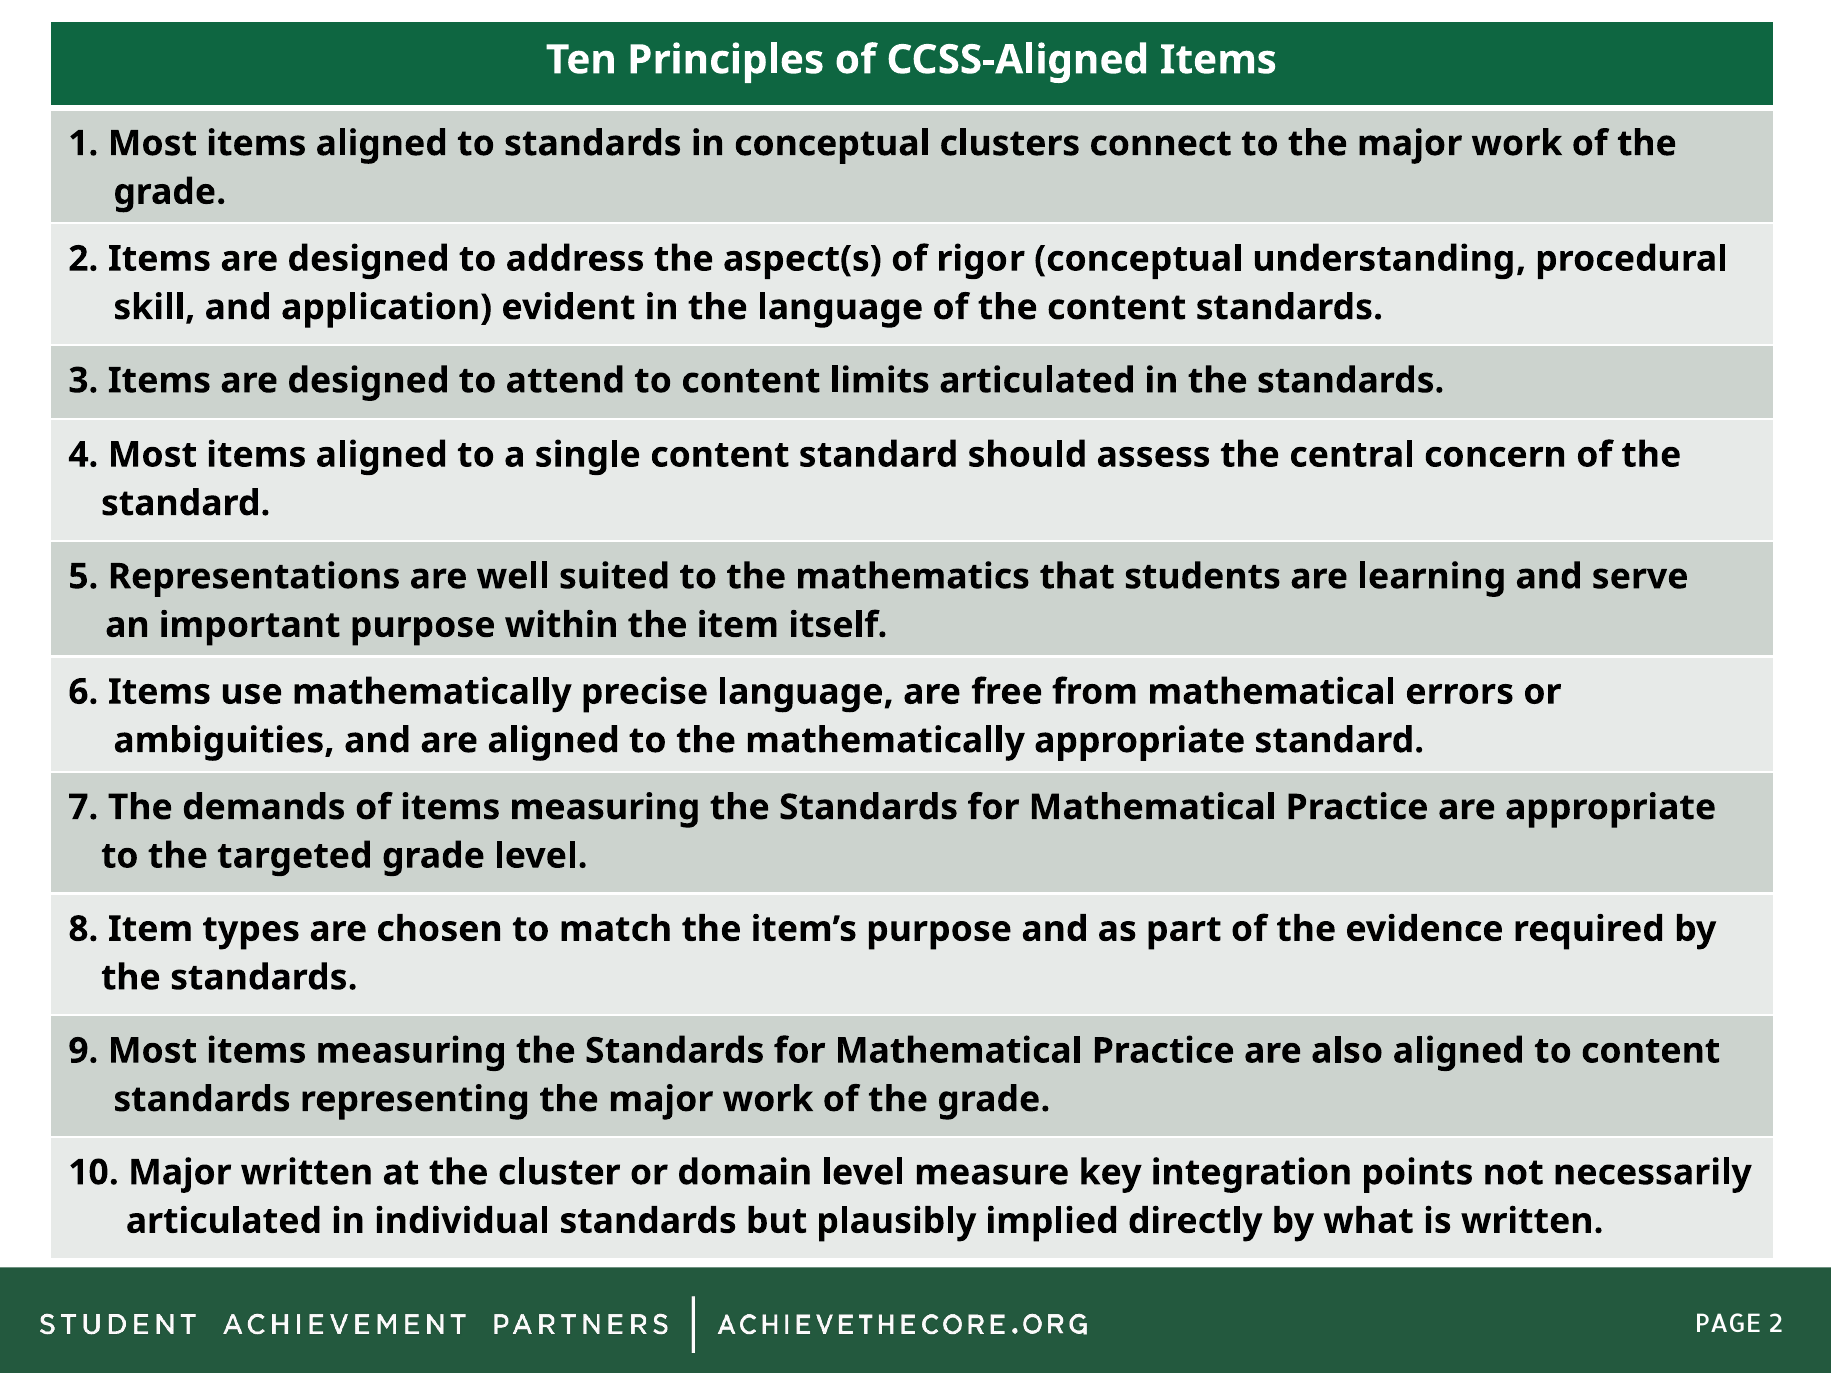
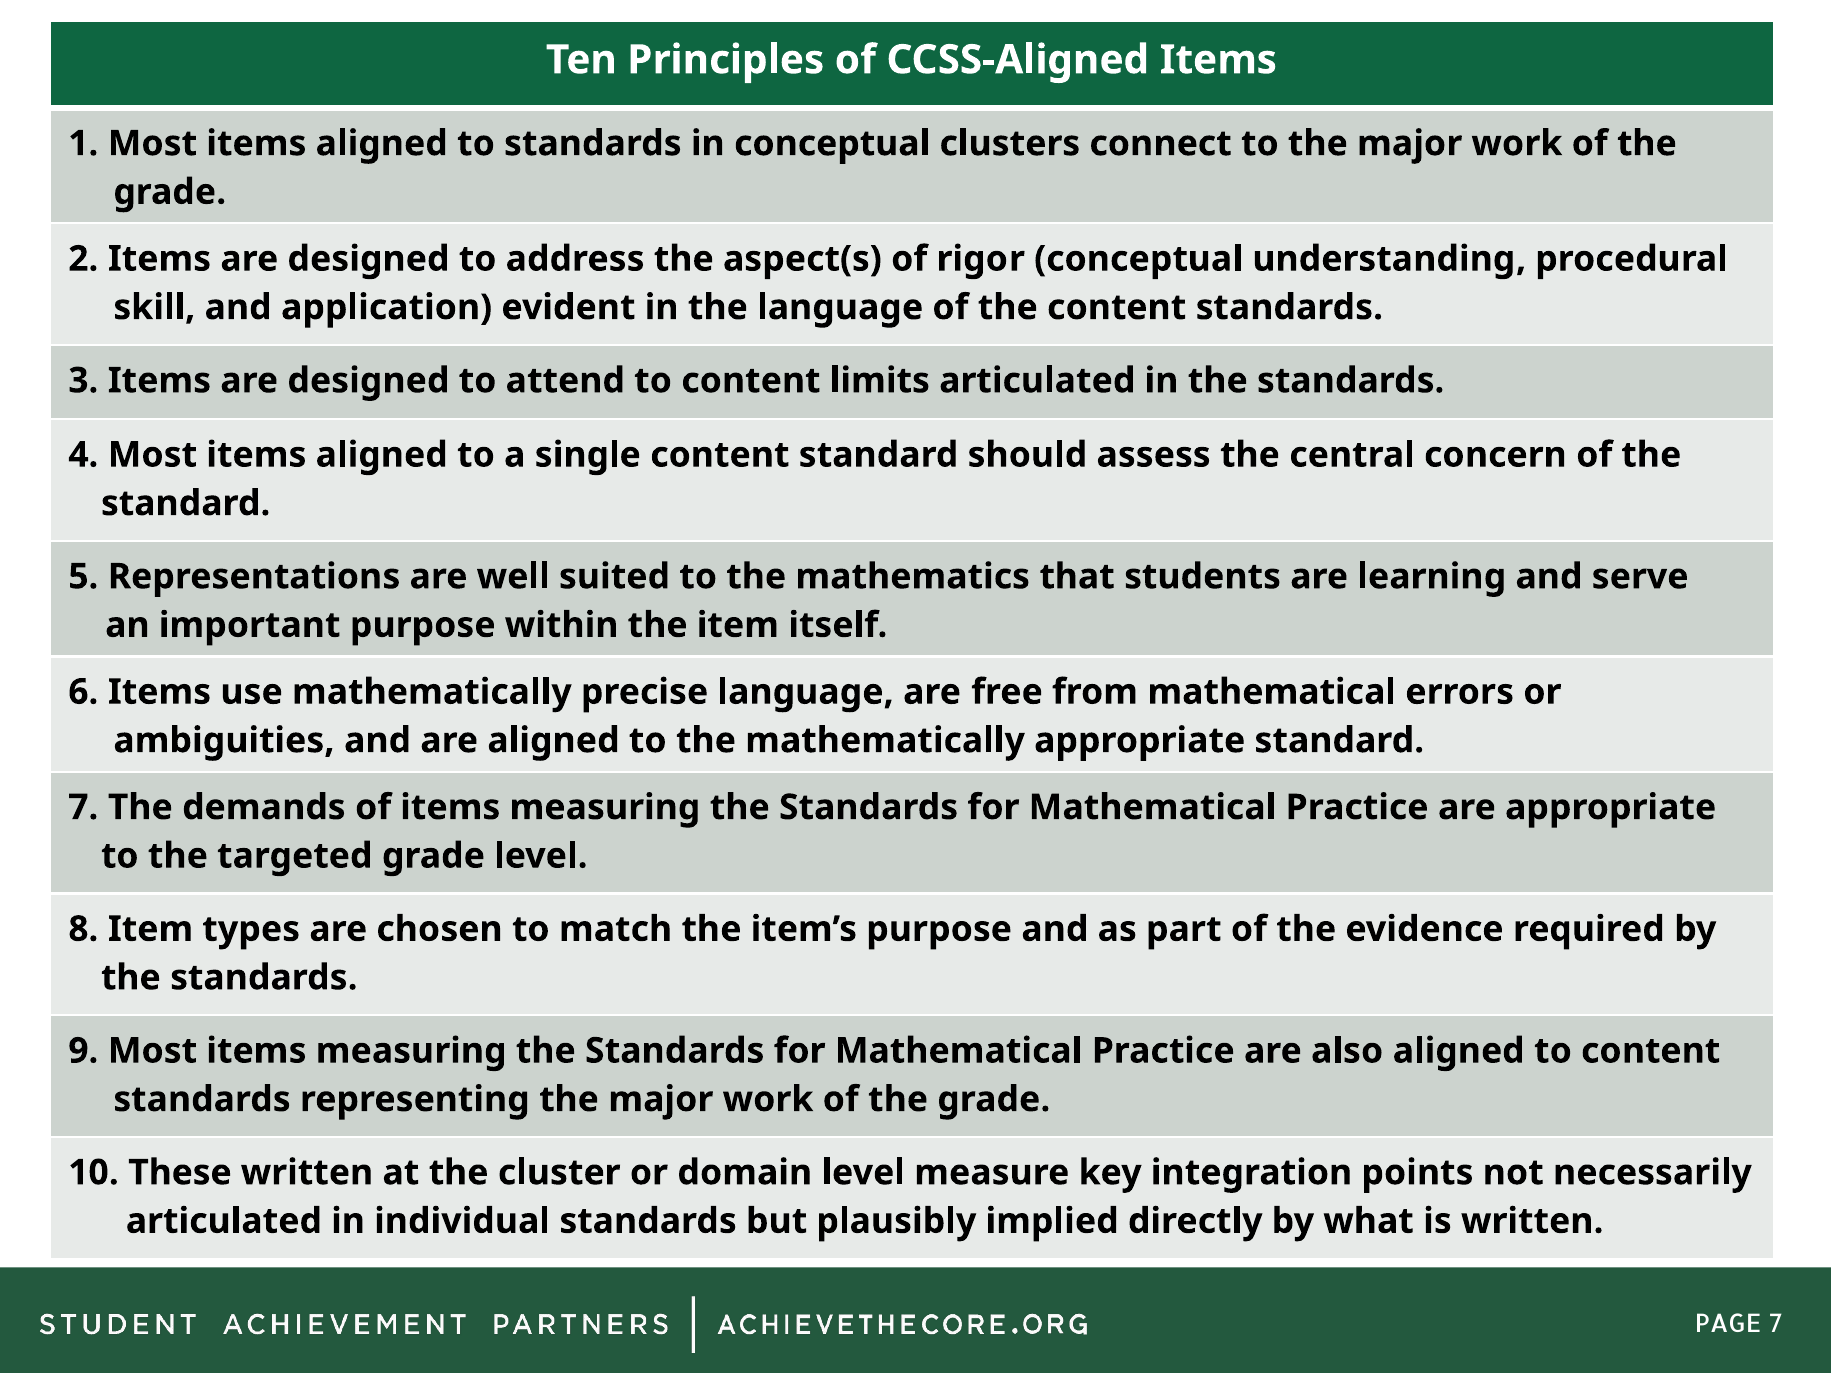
10 Major: Major -> These
2 at (1776, 1324): 2 -> 7
